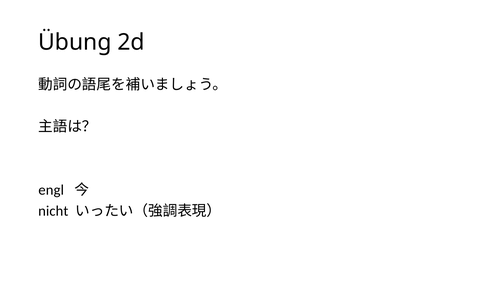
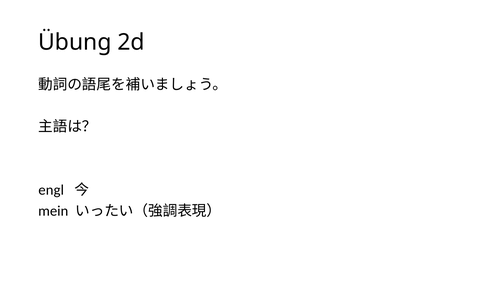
nicht: nicht -> mein
